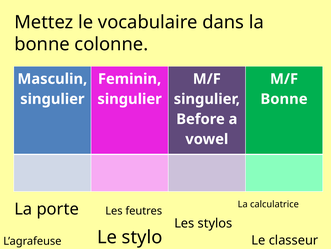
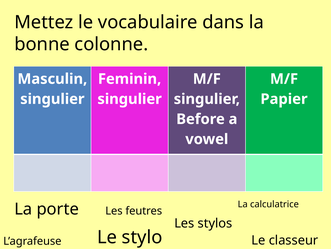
Bonne at (284, 99): Bonne -> Papier
